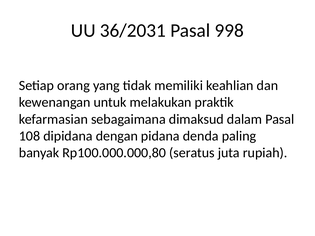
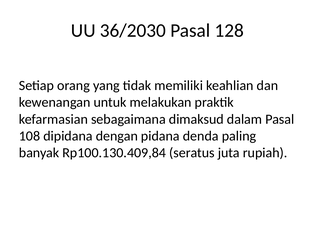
36/2031: 36/2031 -> 36/2030
998: 998 -> 128
Rp100.000.000,80: Rp100.000.000,80 -> Rp100.130.409,84
